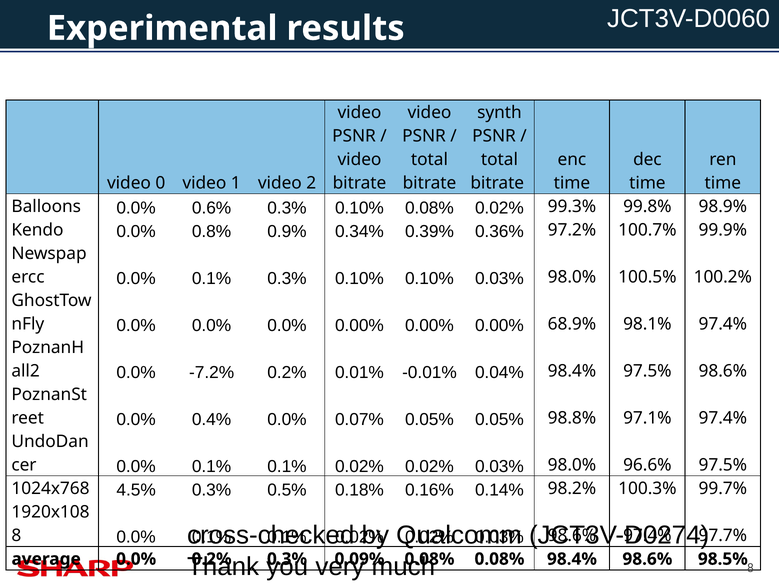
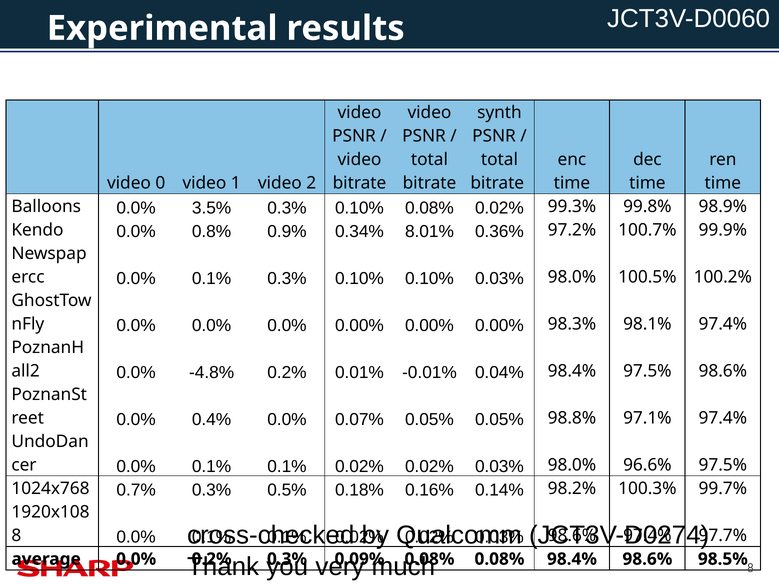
0.6%: 0.6% -> 3.5%
0.39%: 0.39% -> 8.01%
68.9%: 68.9% -> 98.3%
-7.2%: -7.2% -> -4.8%
4.5%: 4.5% -> 0.7%
